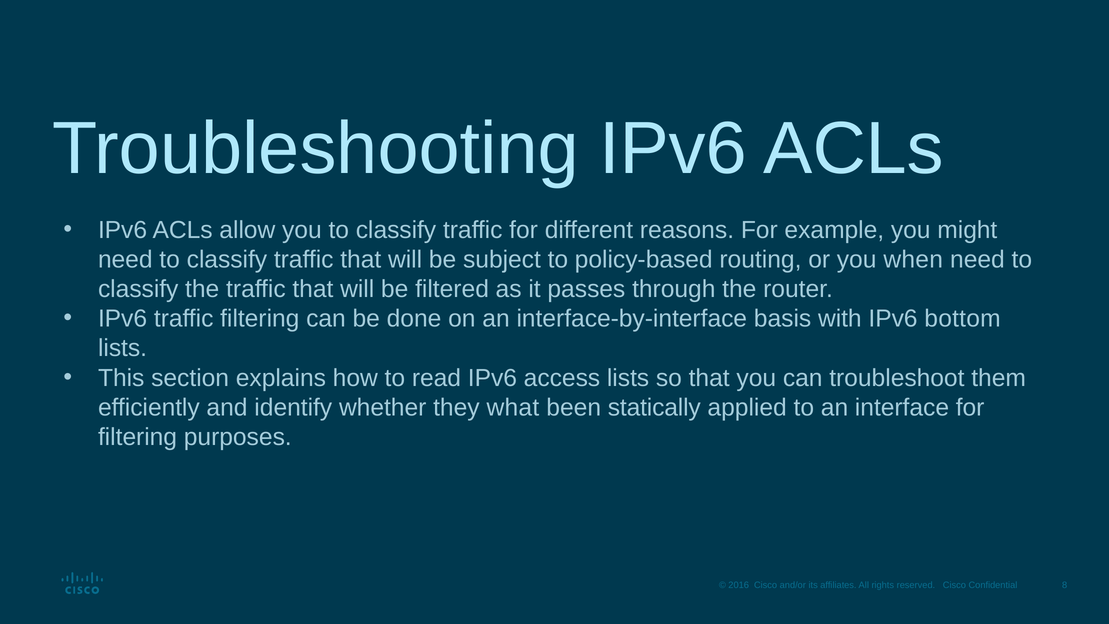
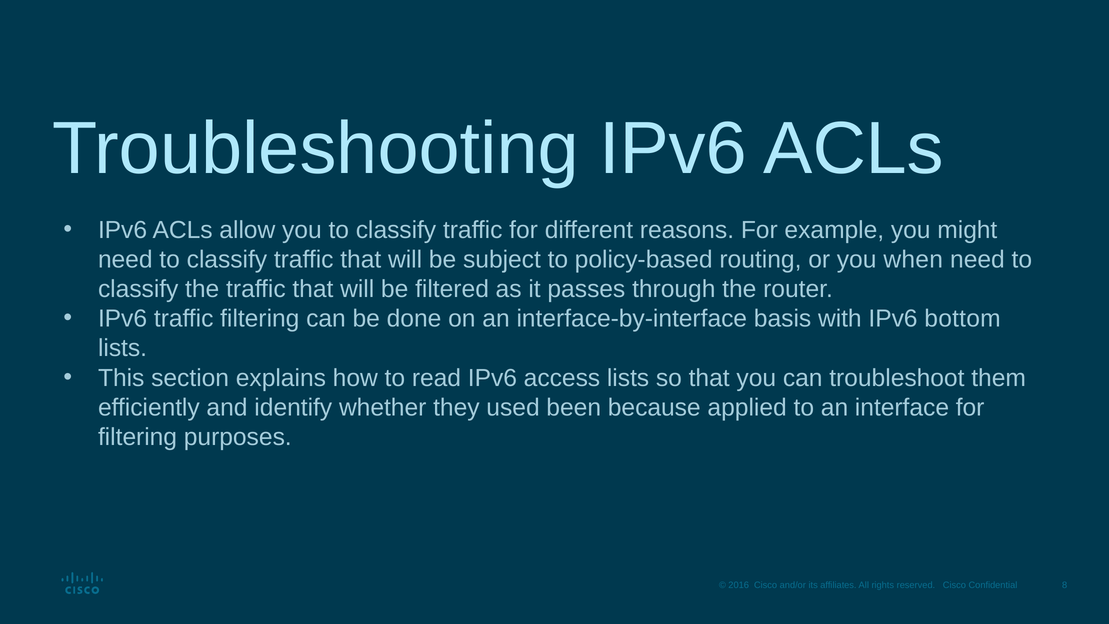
what: what -> used
statically: statically -> because
